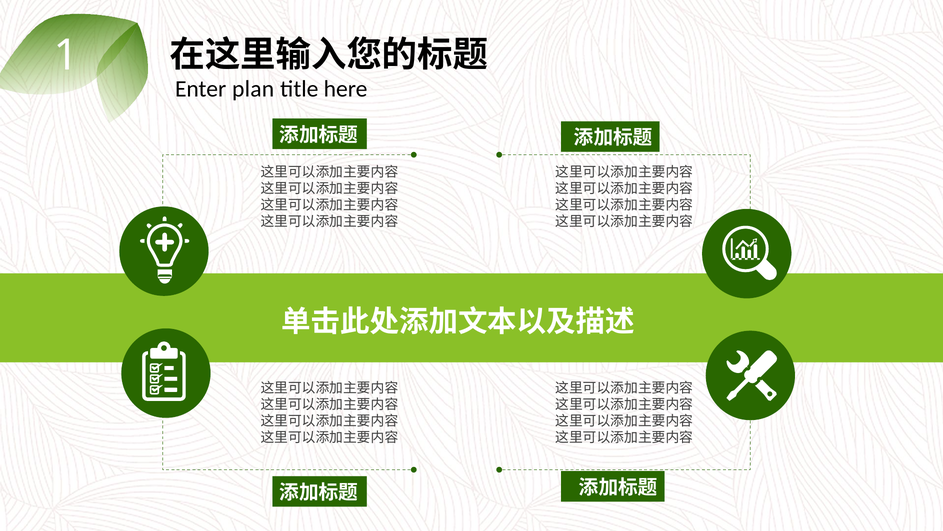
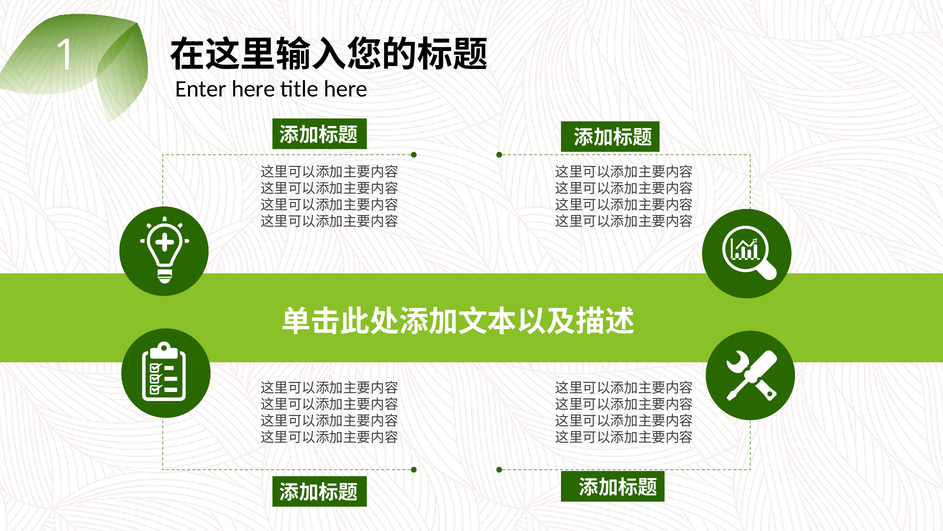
Enter plan: plan -> here
